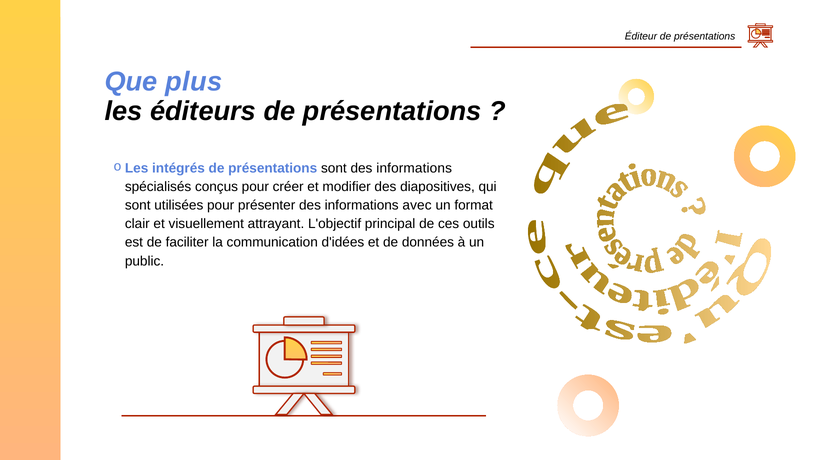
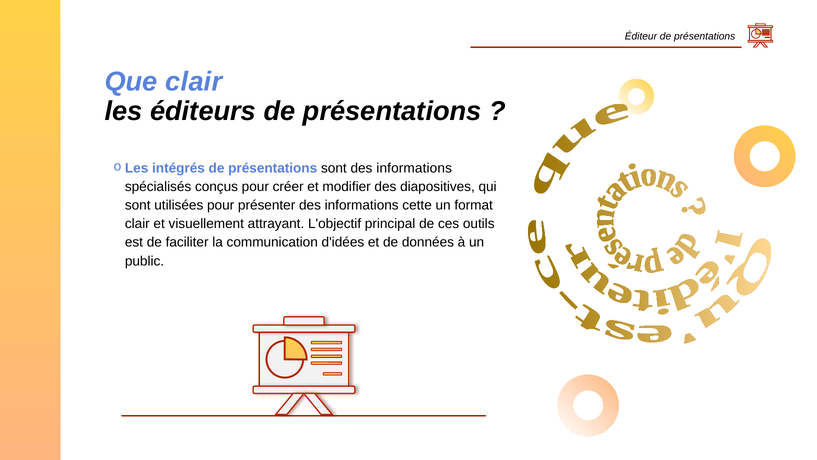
Que plus: plus -> clair
avec: avec -> cette
